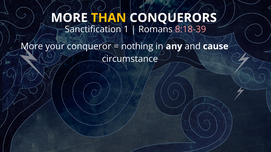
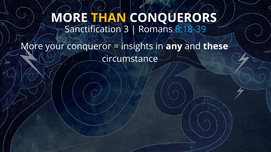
1: 1 -> 3
8:18-39 colour: pink -> light blue
nothing: nothing -> insights
cause: cause -> these
